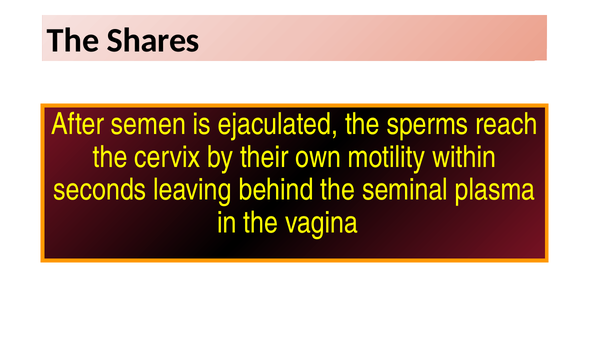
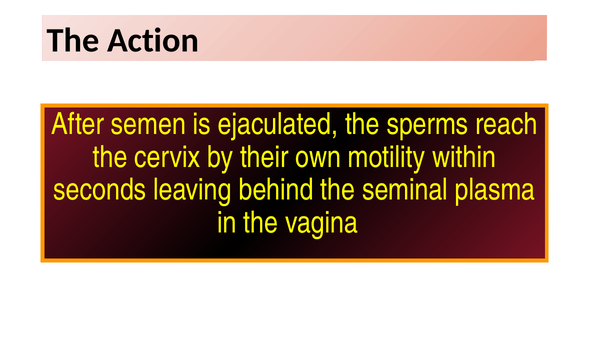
Shares: Shares -> Action
